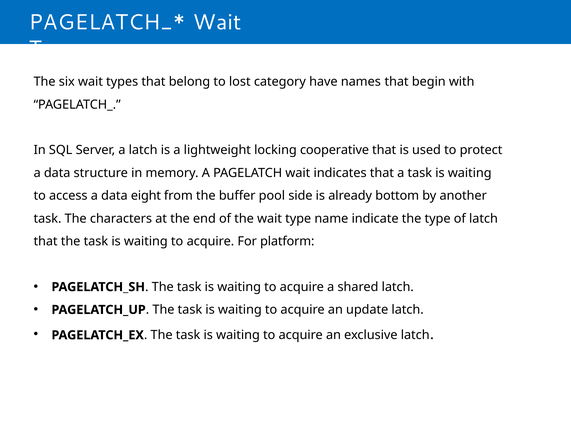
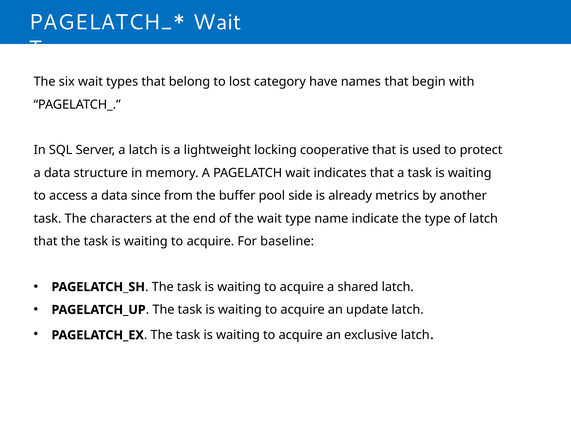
eight: eight -> since
bottom: bottom -> metrics
platform: platform -> baseline
